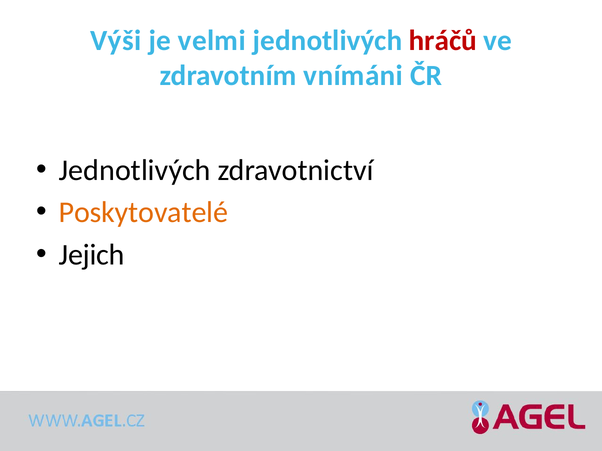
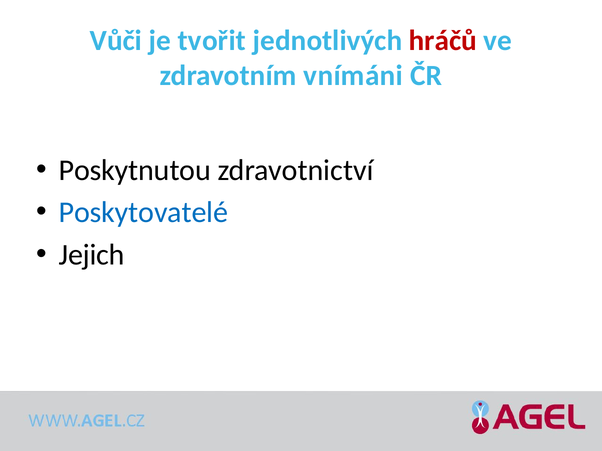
Výši: Výši -> Vůči
velmi: velmi -> tvořit
Jednotlivých at (135, 171): Jednotlivých -> Poskytnutou
Poskytovatelé colour: orange -> blue
